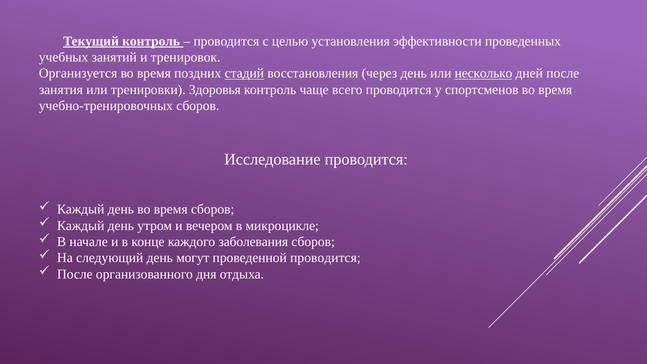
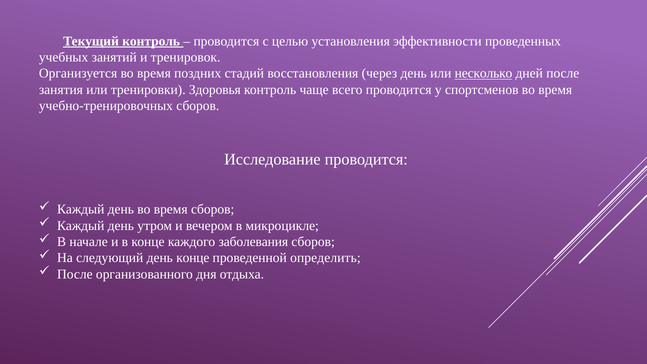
стадий underline: present -> none
день могут: могут -> конце
проведенной проводится: проводится -> определить
